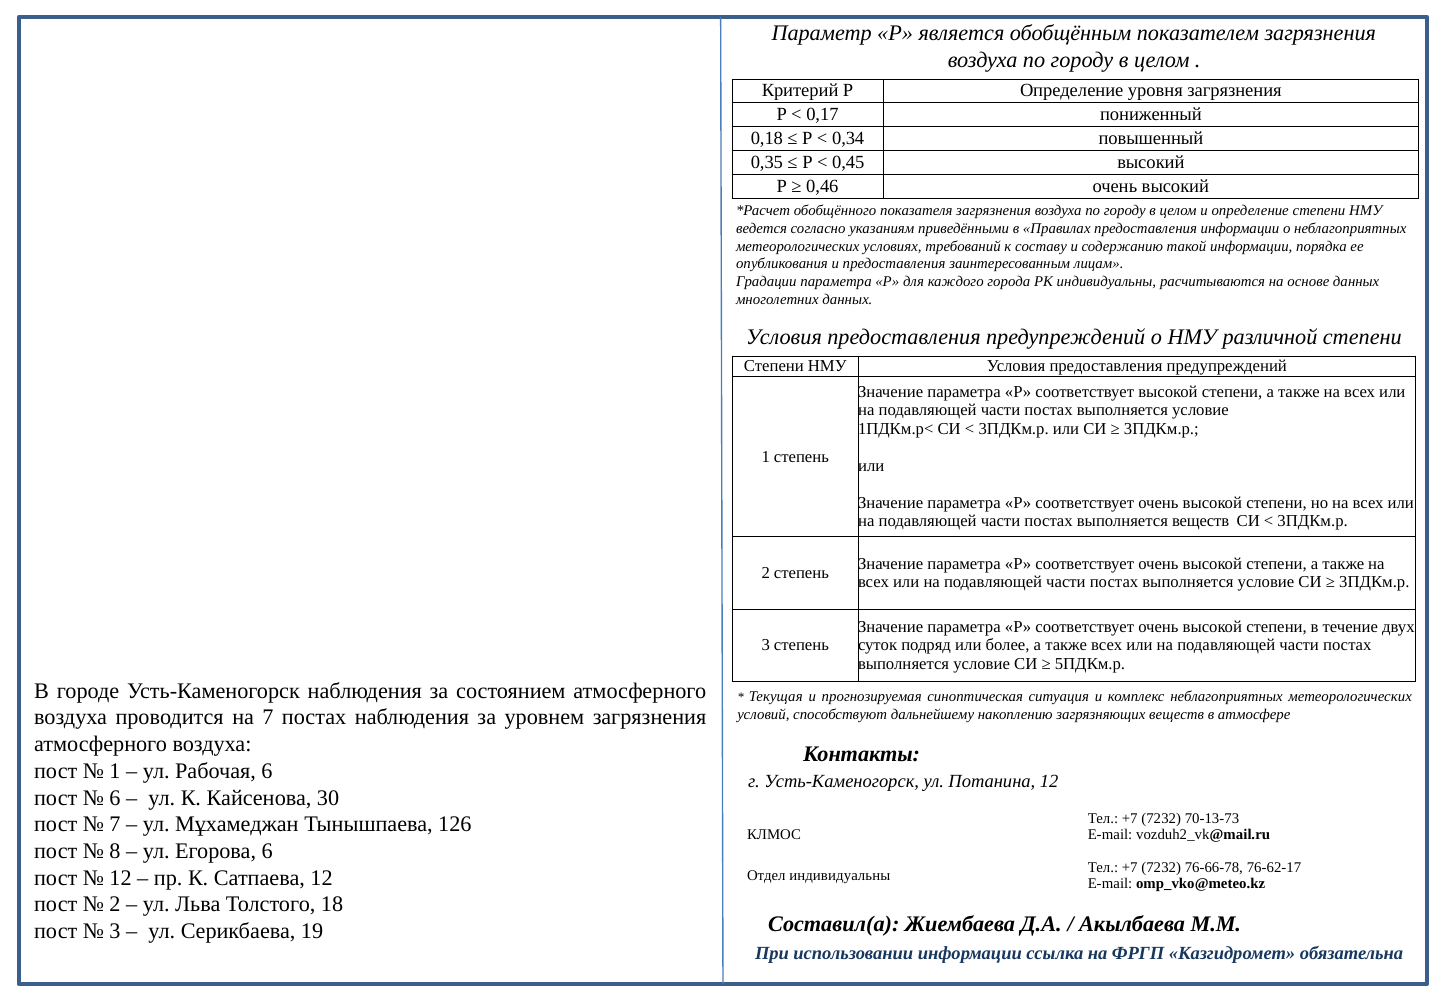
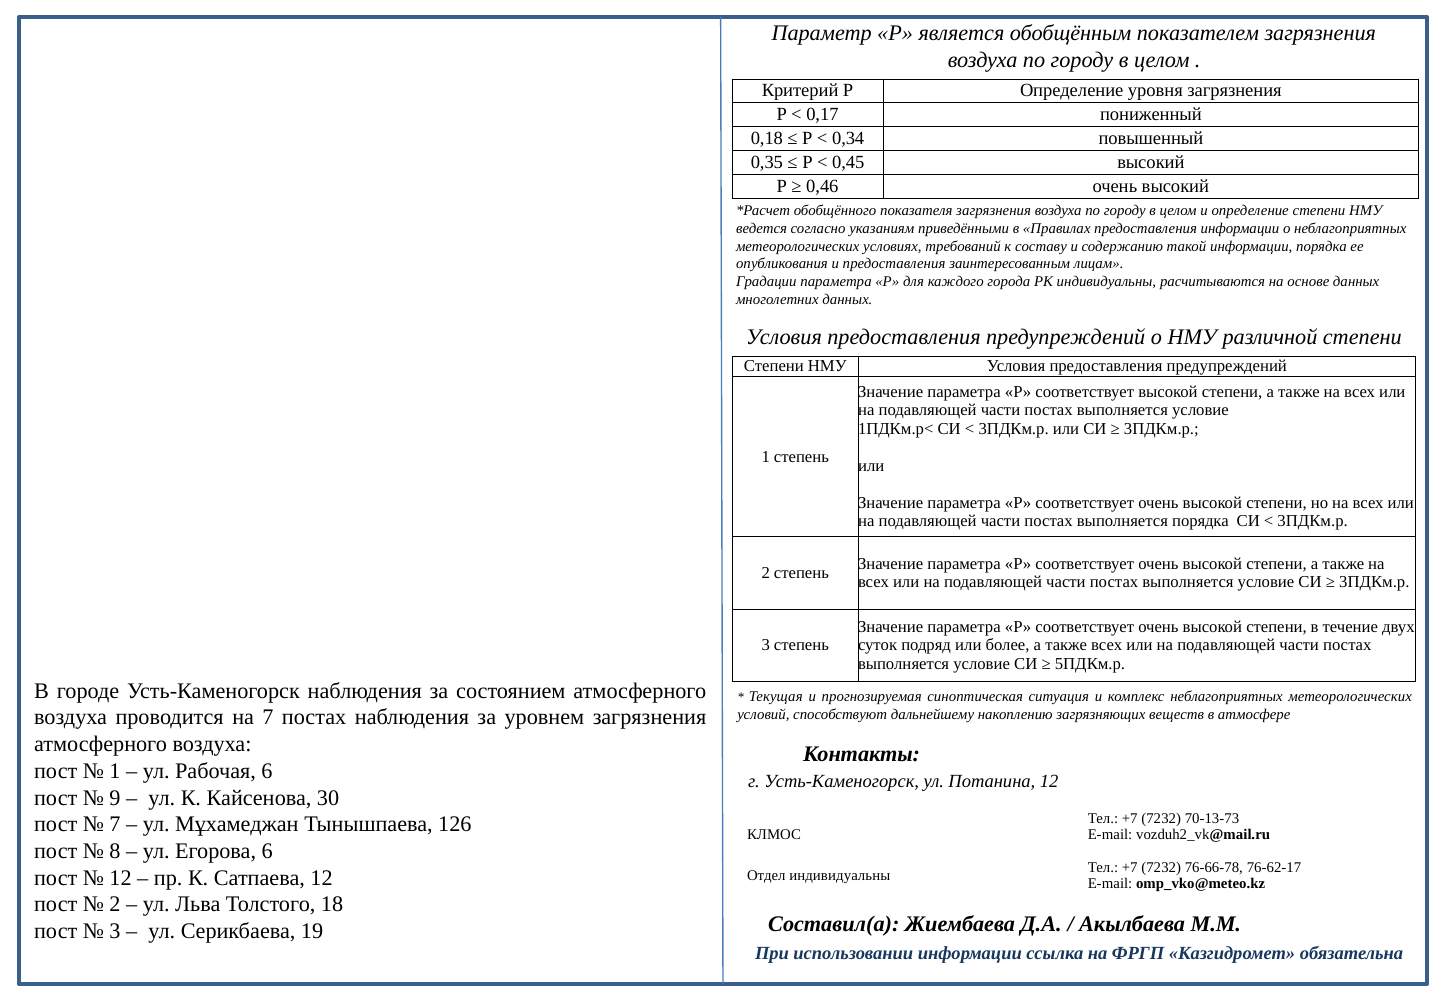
выполняется веществ: веществ -> порядка
6 at (115, 798): 6 -> 9
